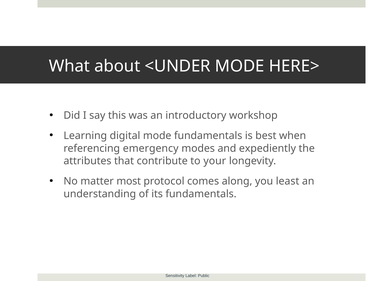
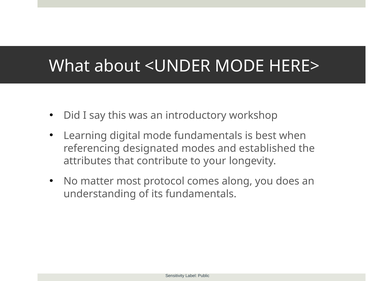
emergency: emergency -> designated
expediently: expediently -> established
least: least -> does
